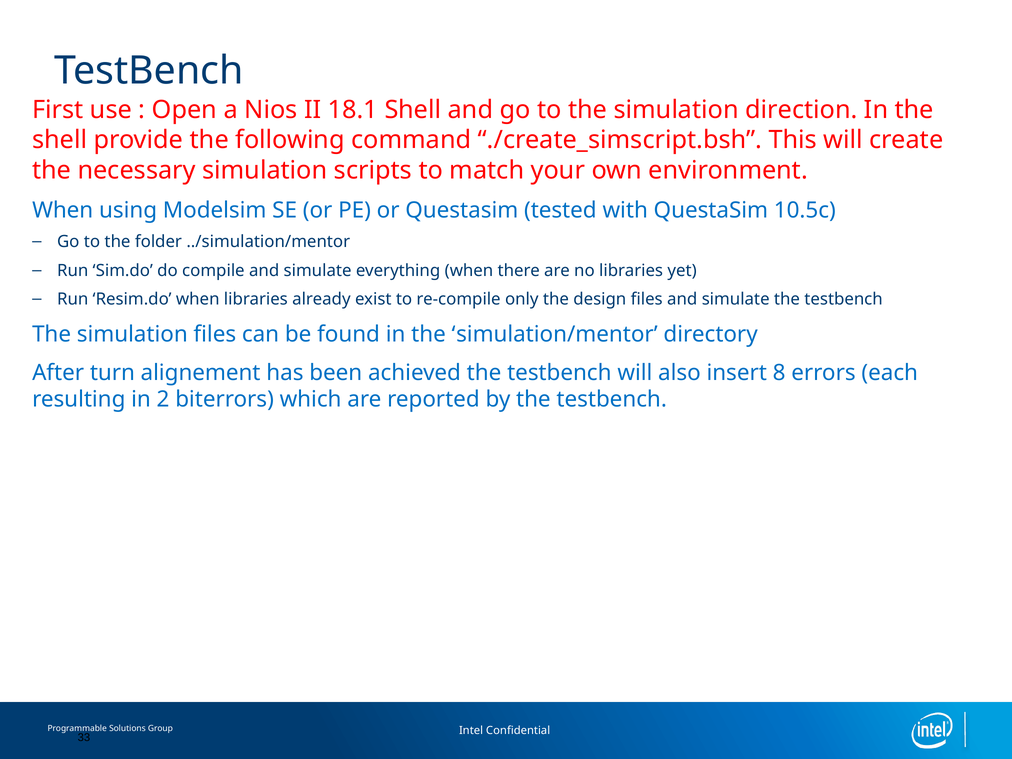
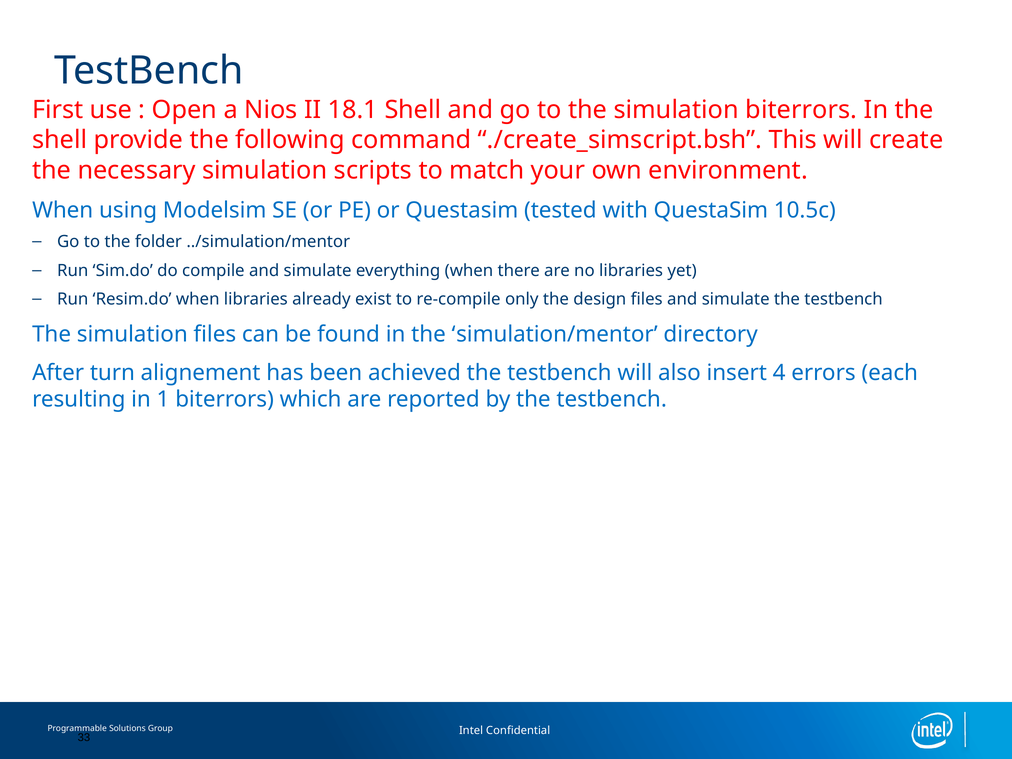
simulation direction: direction -> biterrors
8: 8 -> 4
2: 2 -> 1
